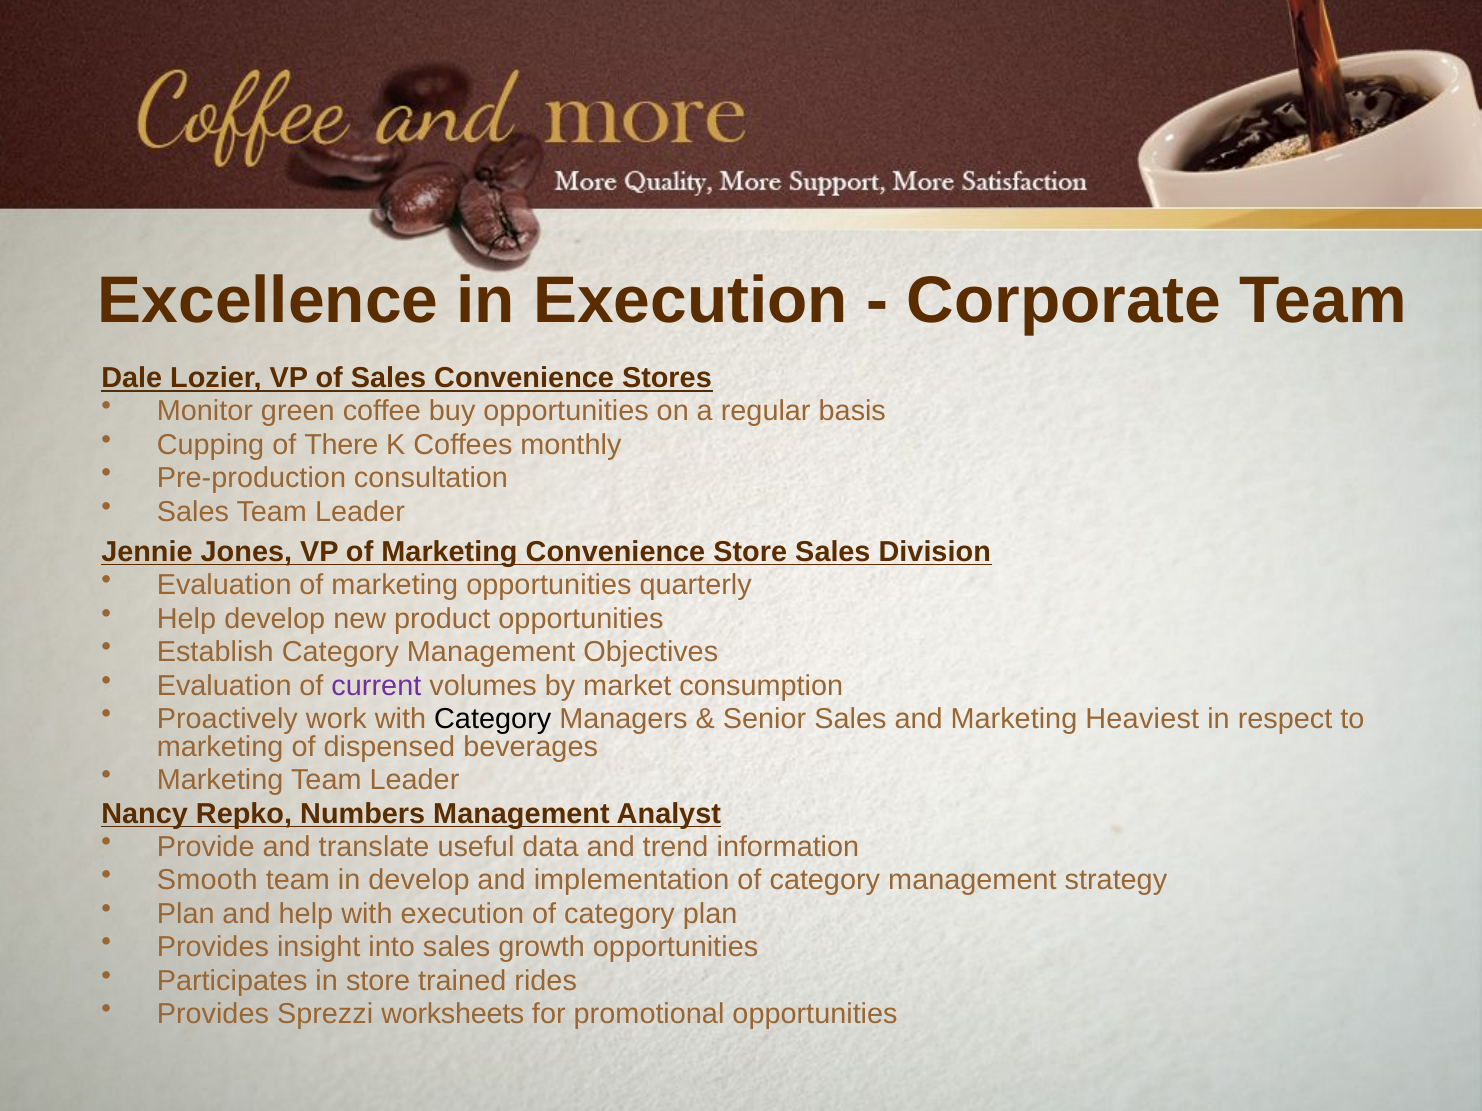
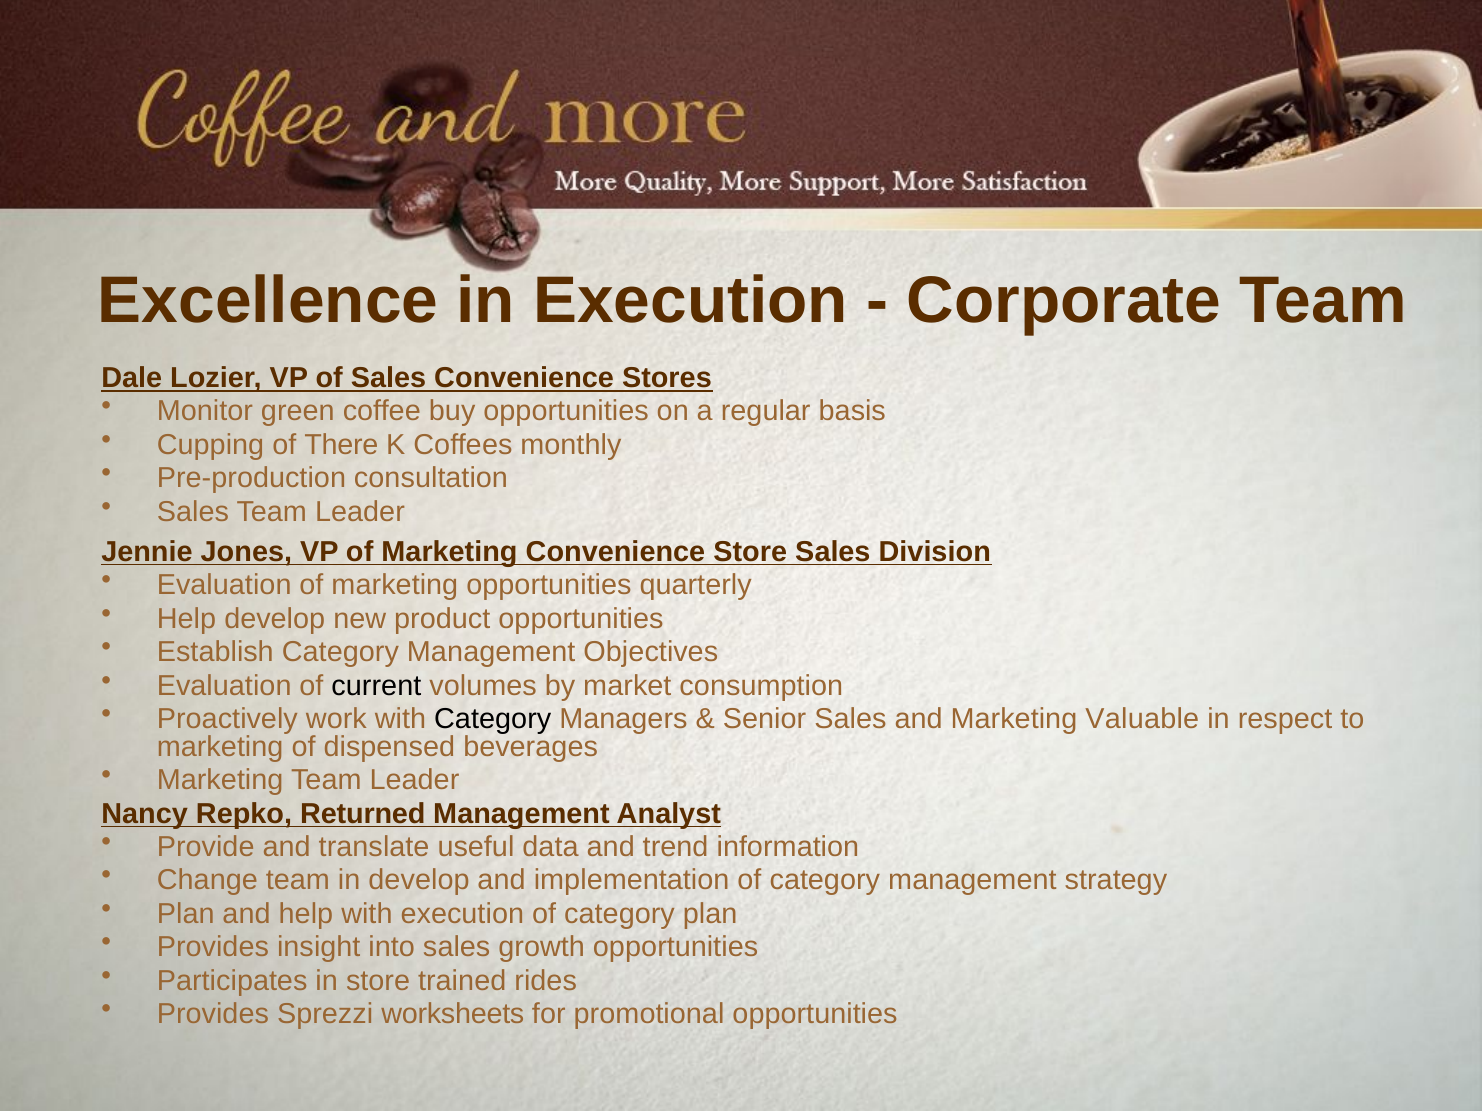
current colour: purple -> black
Heaviest: Heaviest -> Valuable
Numbers: Numbers -> Returned
Smooth: Smooth -> Change
